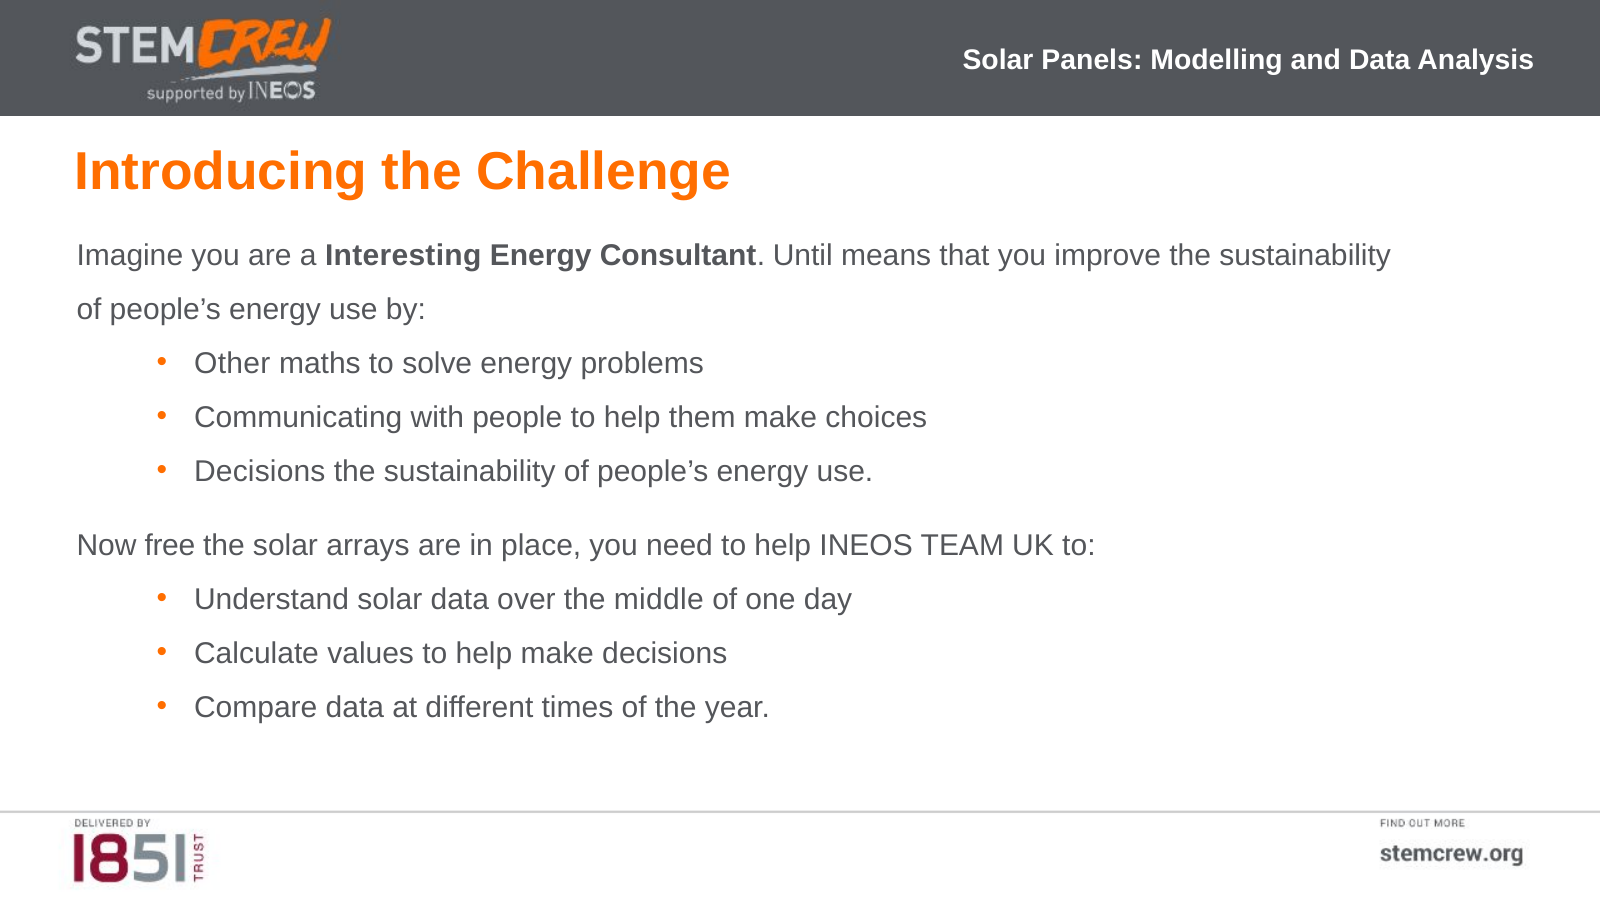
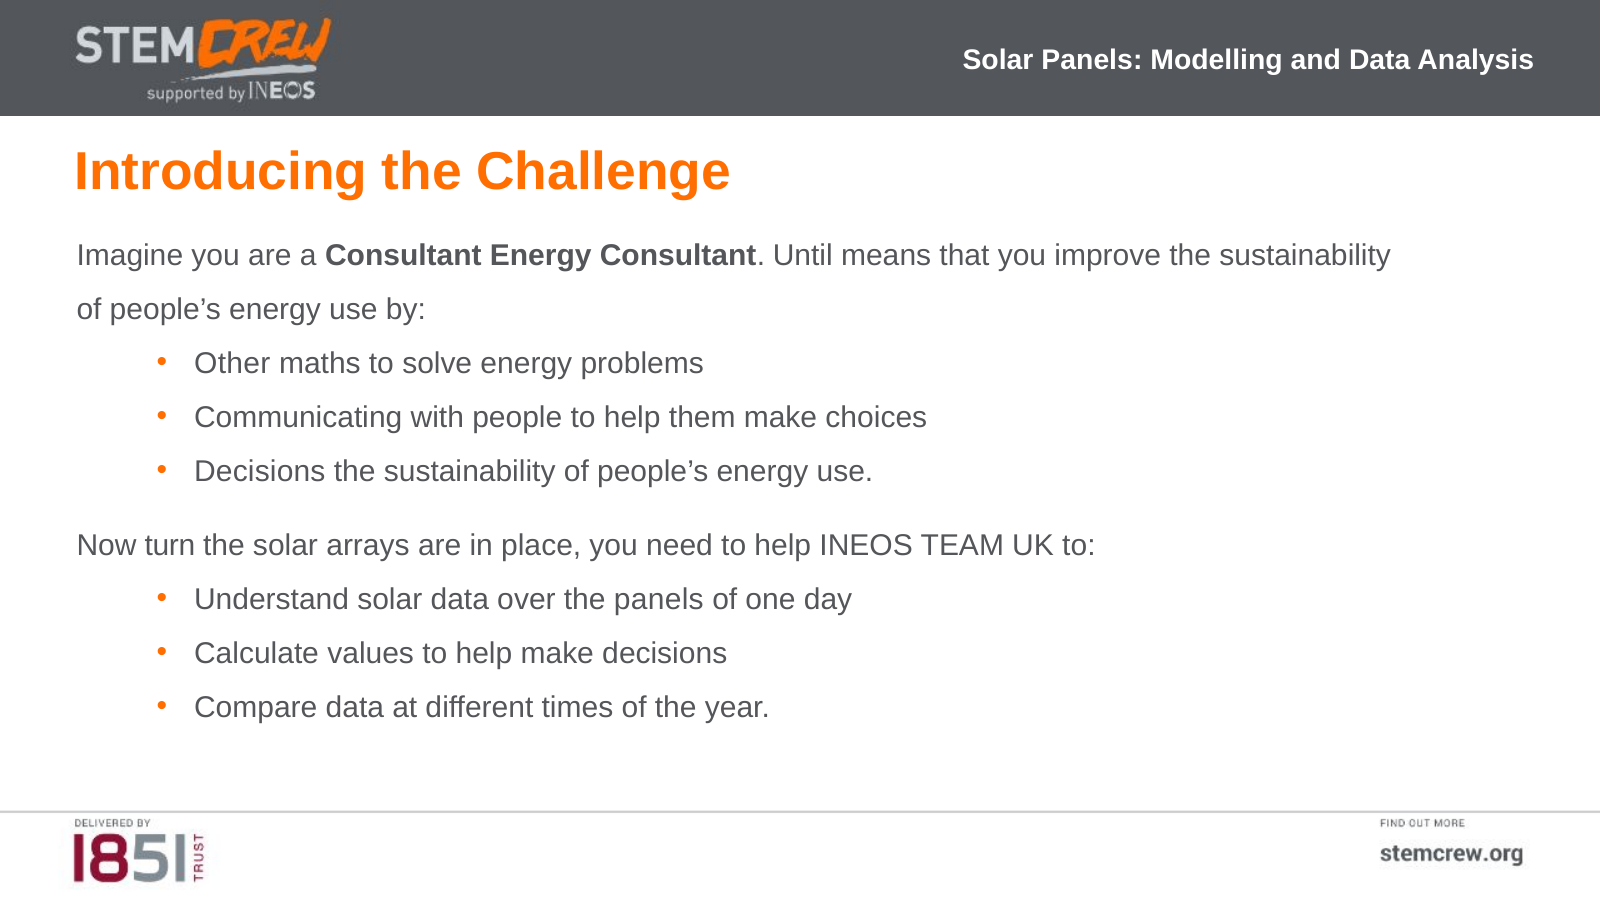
a Interesting: Interesting -> Consultant
free: free -> turn
the middle: middle -> panels
